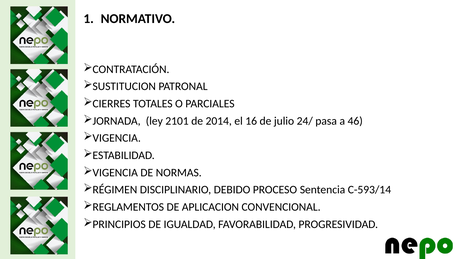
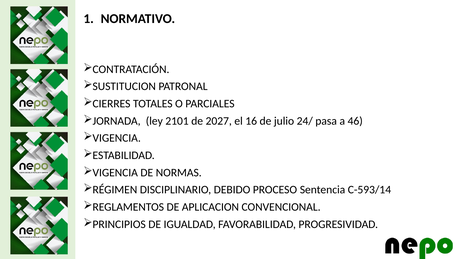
2014: 2014 -> 2027
